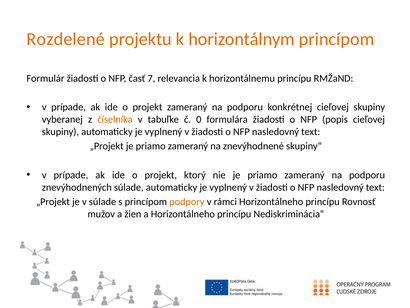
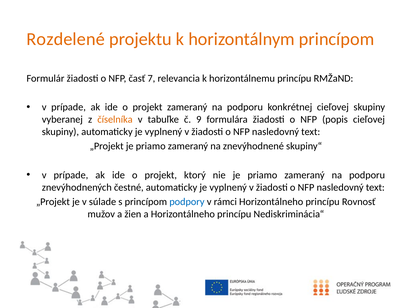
0: 0 -> 9
znevýhodnených súlade: súlade -> čestné
podpory colour: orange -> blue
